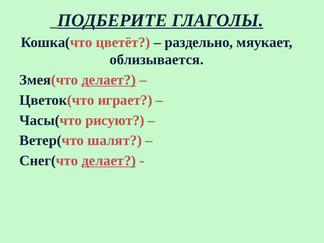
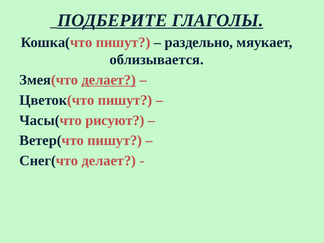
Кошка(что цветёт: цветёт -> пишут
Цветок(что играет: играет -> пишут
Ветер(что шалят: шалят -> пишут
делает at (109, 161) underline: present -> none
